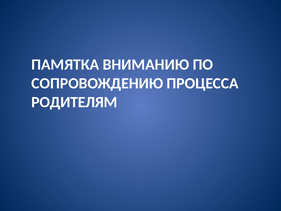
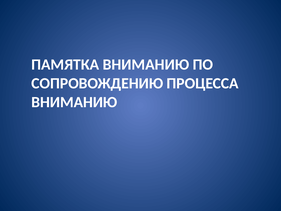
РОДИТЕЛЯМ at (74, 102): РОДИТЕЛЯМ -> ВНИМАНИЮ
